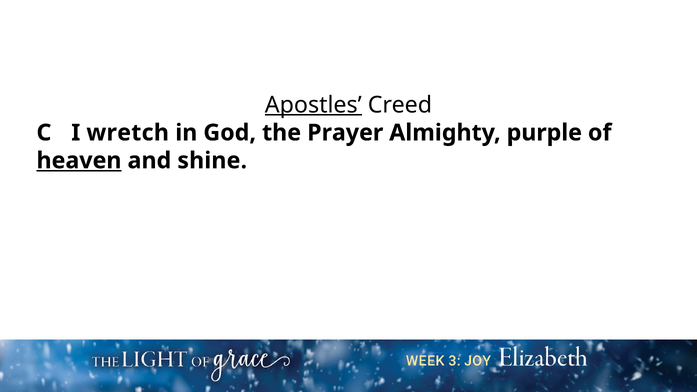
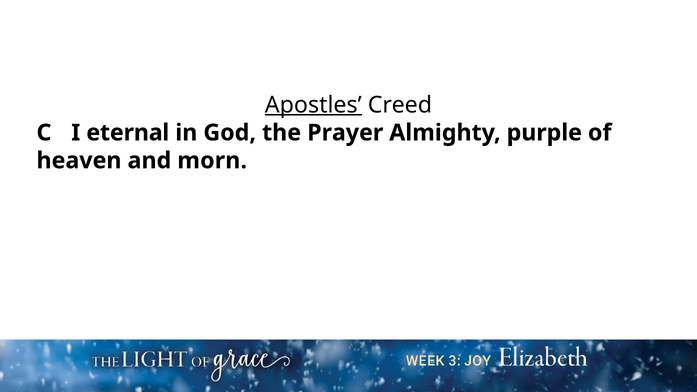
wretch: wretch -> eternal
heaven underline: present -> none
shine: shine -> morn
